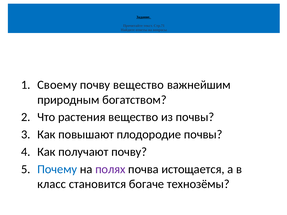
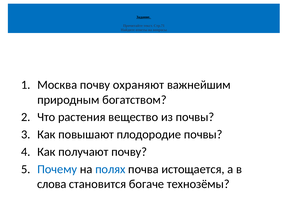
Своему: Своему -> Москва
почву вещество: вещество -> охраняют
полях colour: purple -> blue
класс: класс -> слова
